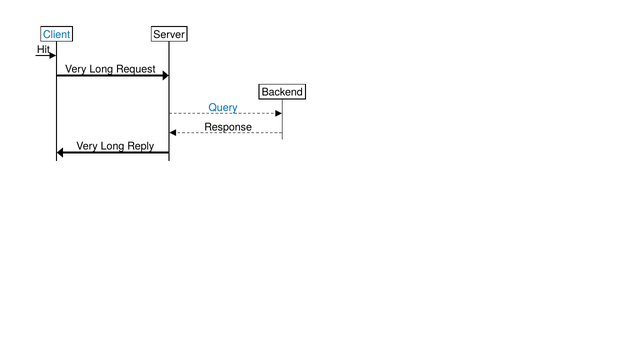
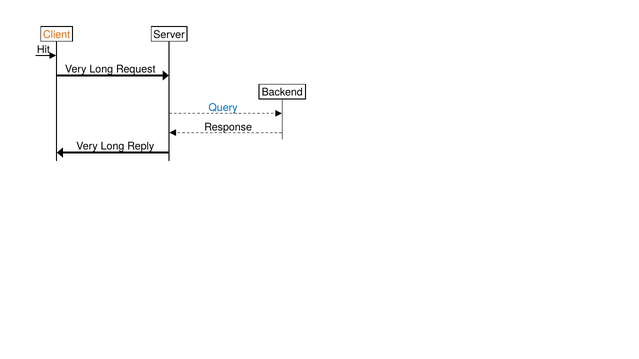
Client colour: blue -> orange
